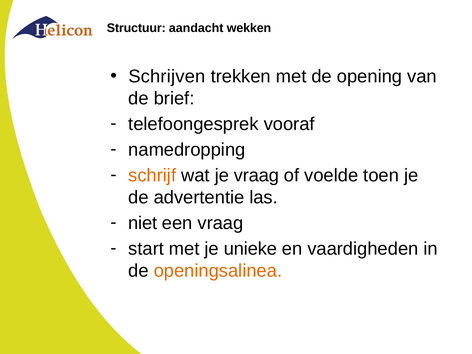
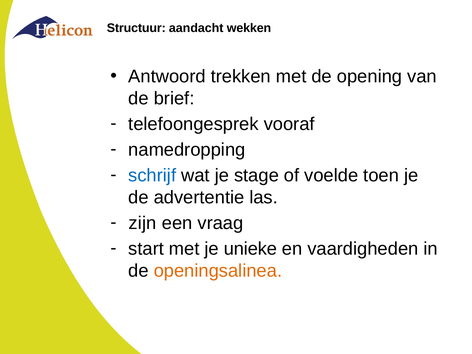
Schrijven: Schrijven -> Antwoord
schrijf colour: orange -> blue
je vraag: vraag -> stage
niet: niet -> zijn
